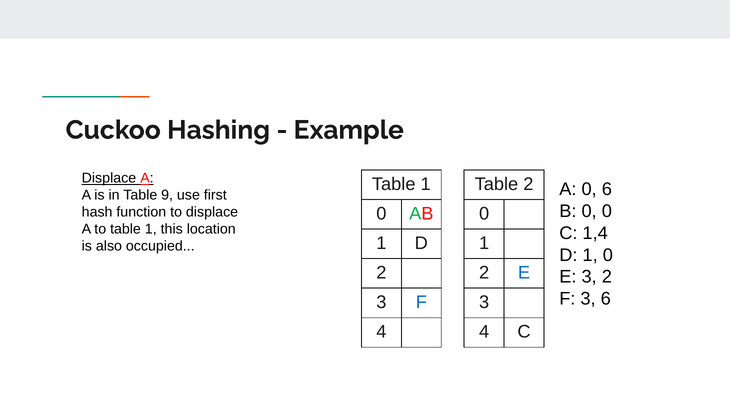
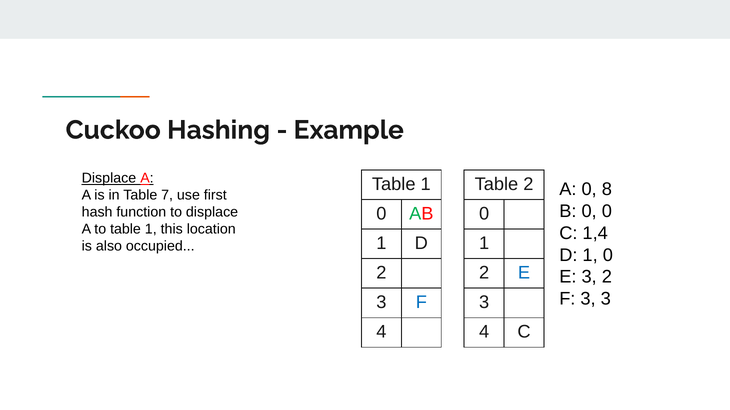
0 6: 6 -> 8
9: 9 -> 7
3 6: 6 -> 3
